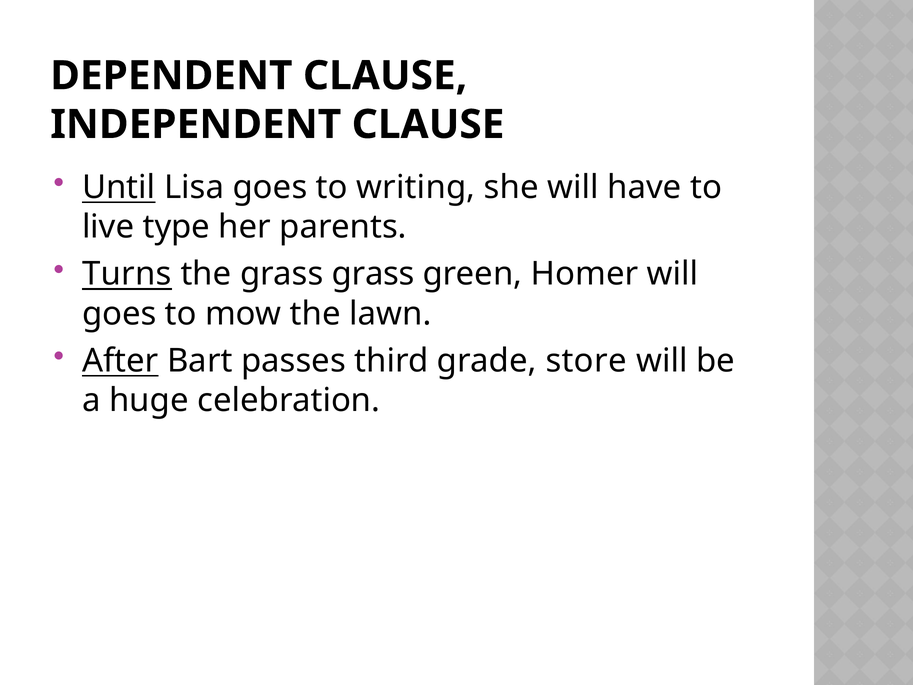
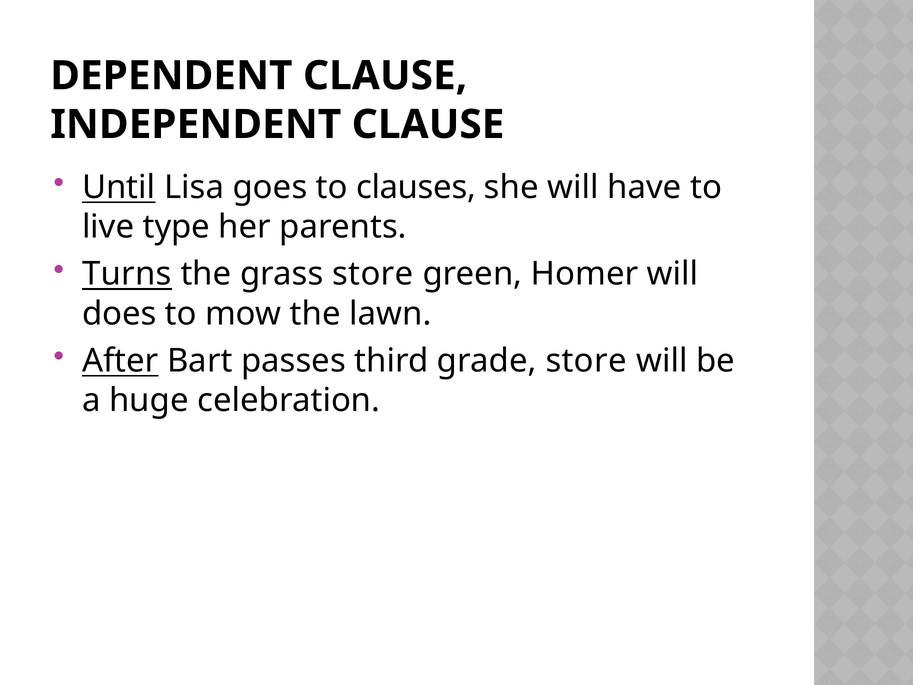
writing: writing -> clauses
grass grass: grass -> store
goes at (119, 314): goes -> does
